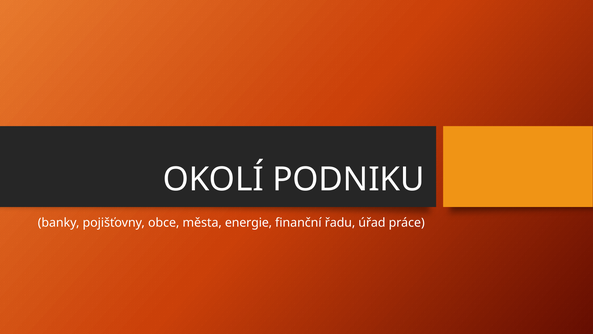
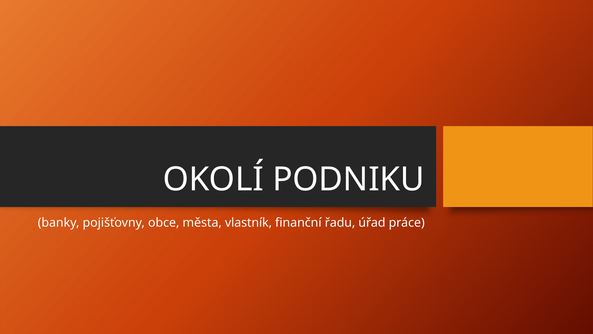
energie: energie -> vlastník
